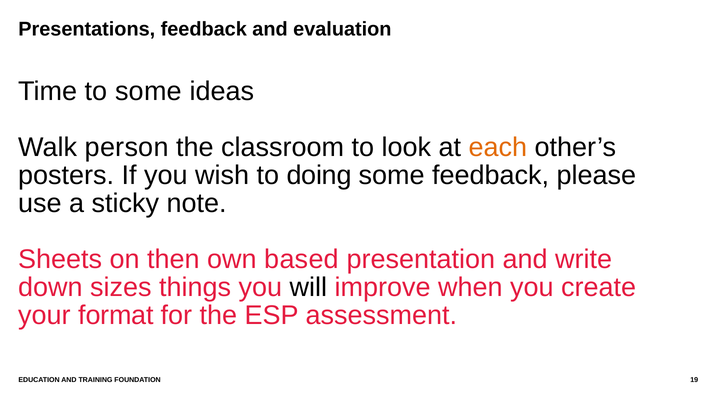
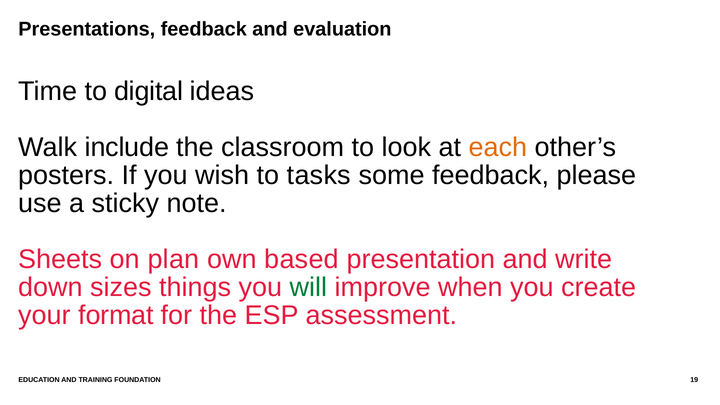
to some: some -> digital
person: person -> include
doing: doing -> tasks
then: then -> plan
will colour: black -> green
